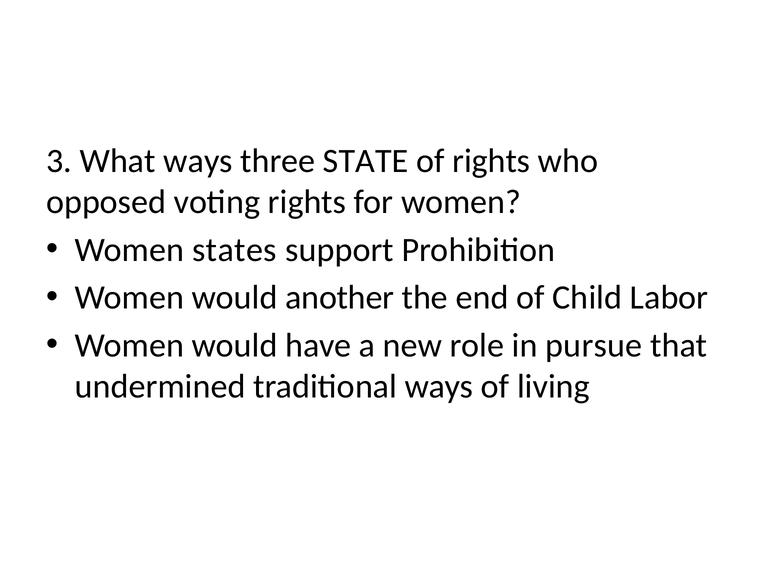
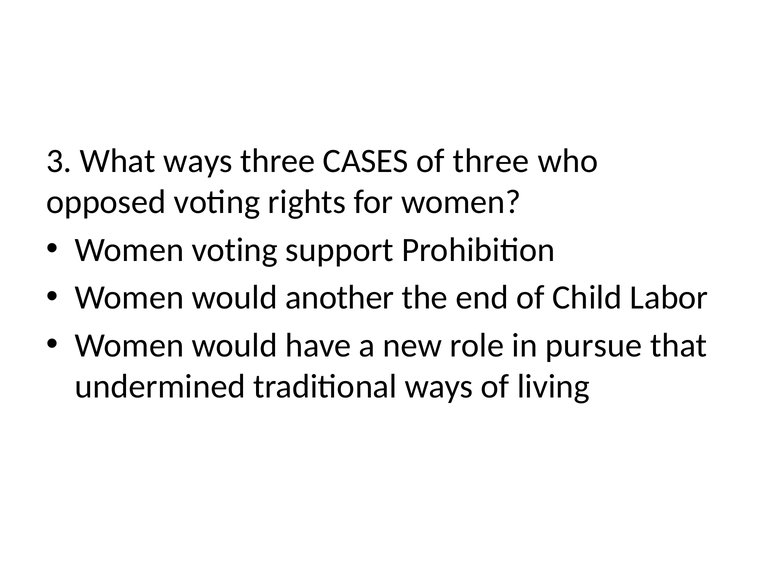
STATE: STATE -> CASES
of rights: rights -> three
Women states: states -> voting
